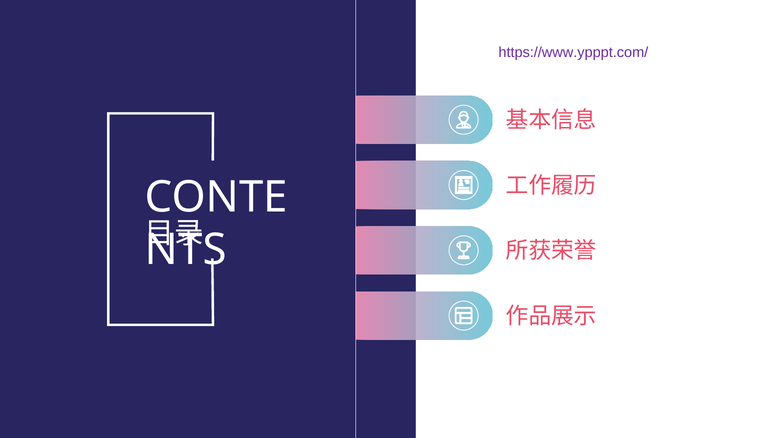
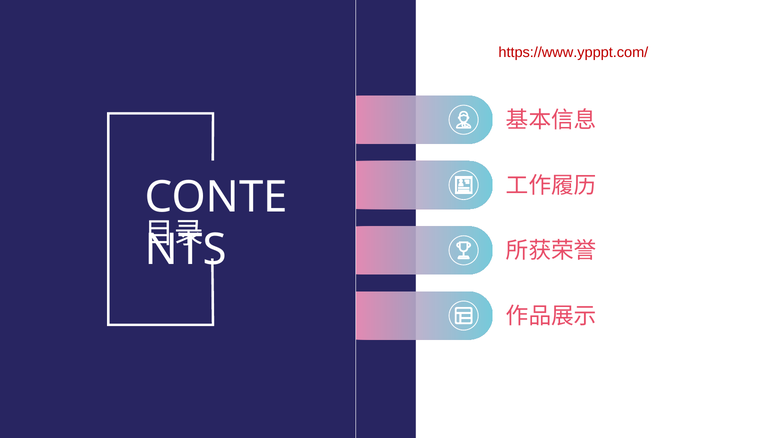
https://www.ypppt.com/ colour: purple -> red
